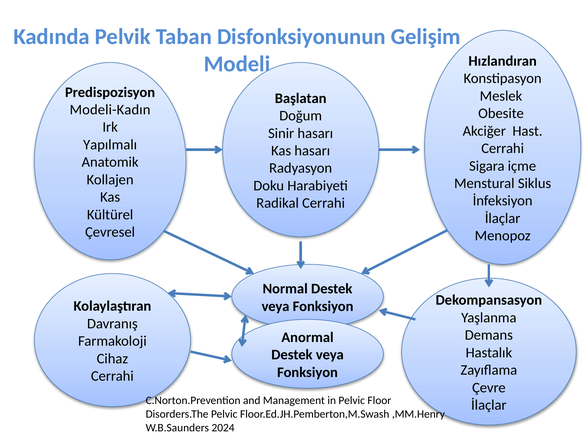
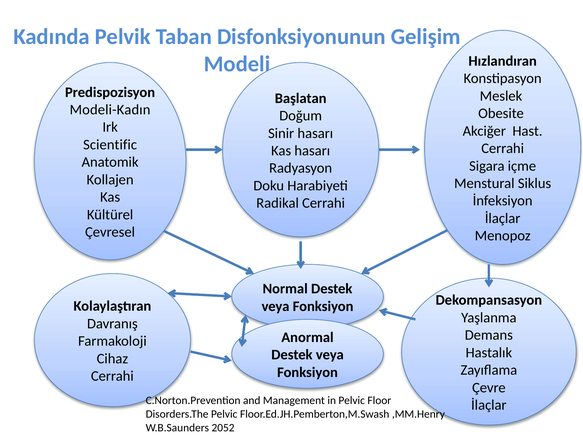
Yapılmalı: Yapılmalı -> Scientific
2024: 2024 -> 2052
